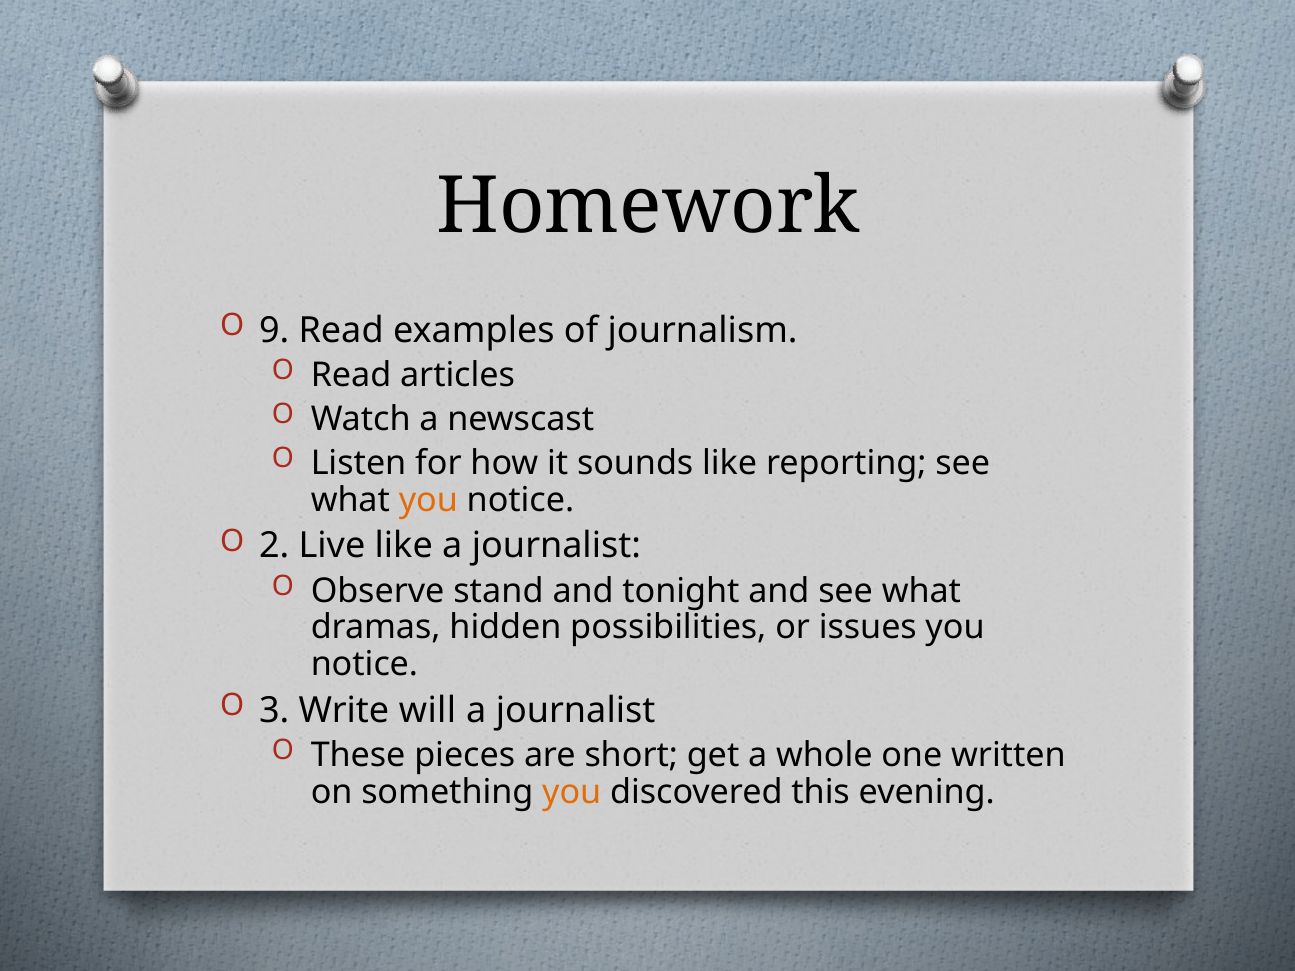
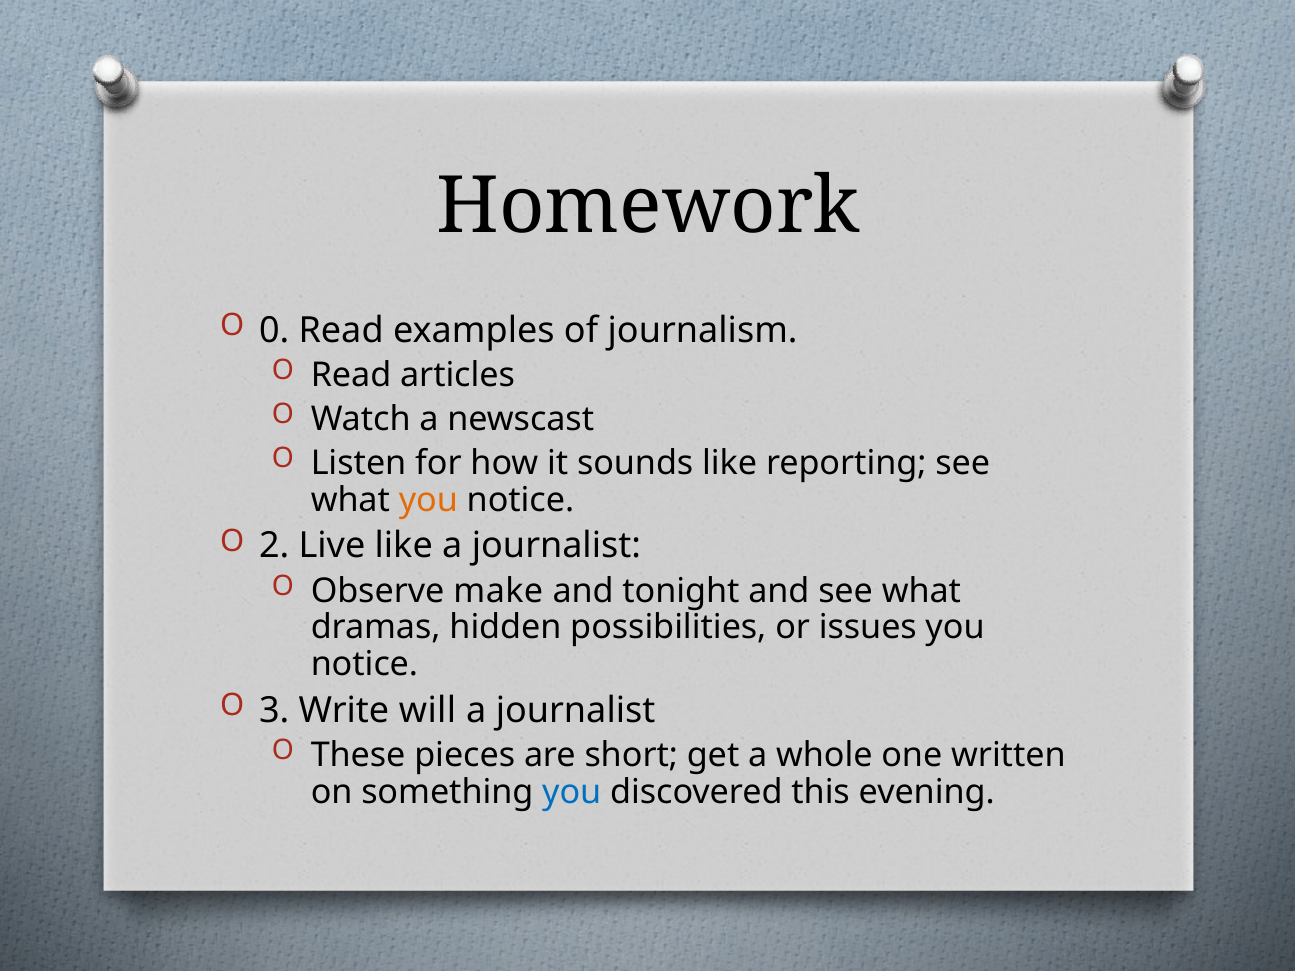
9: 9 -> 0
stand: stand -> make
you at (572, 792) colour: orange -> blue
